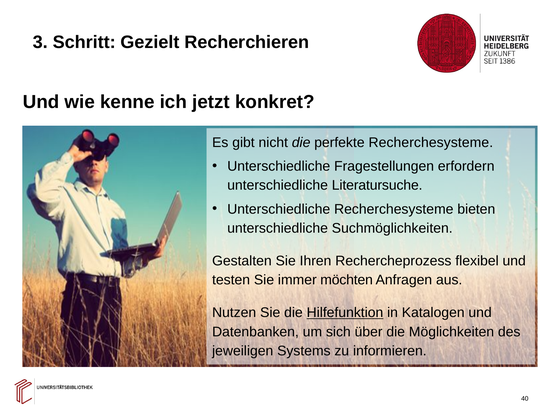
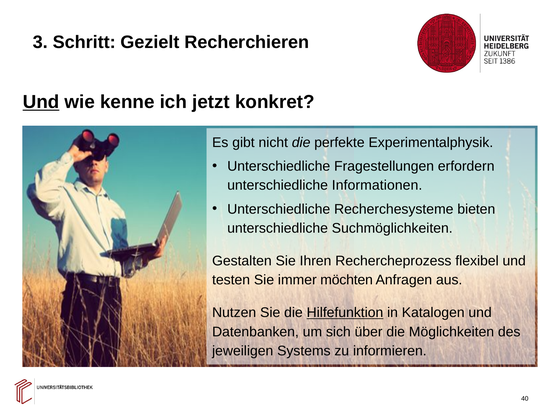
Und at (41, 102) underline: none -> present
perfekte Recherchesysteme: Recherchesysteme -> Experimentalphysik
Literatursuche: Literatursuche -> Informationen
